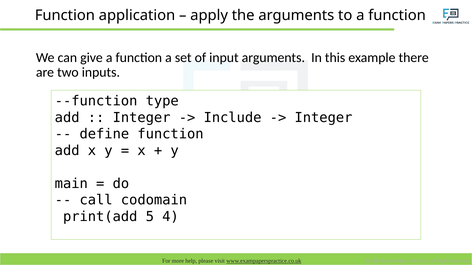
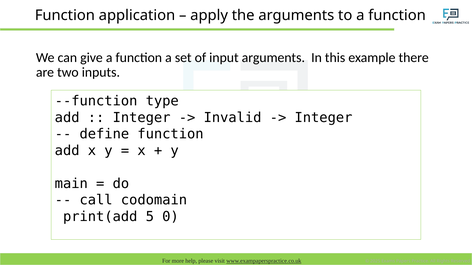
Include: Include -> Invalid
4: 4 -> 0
